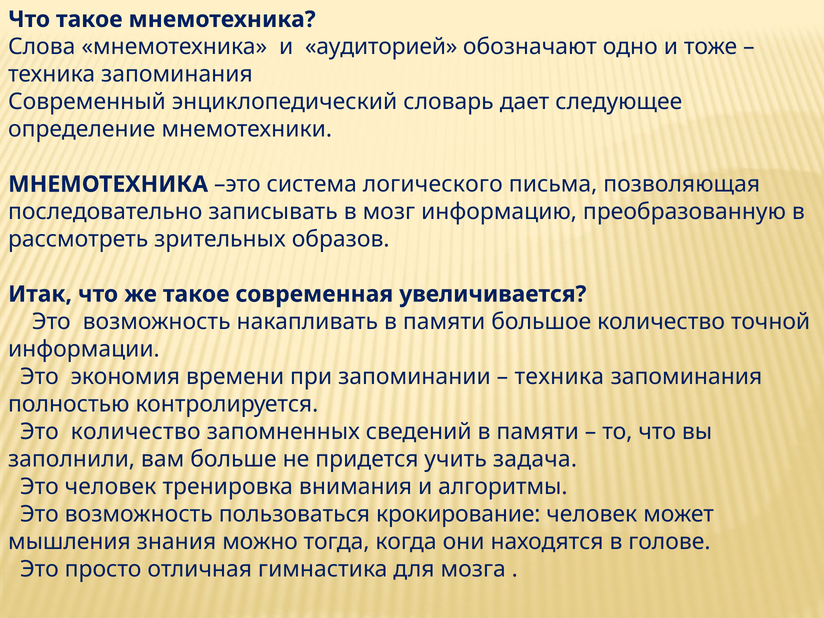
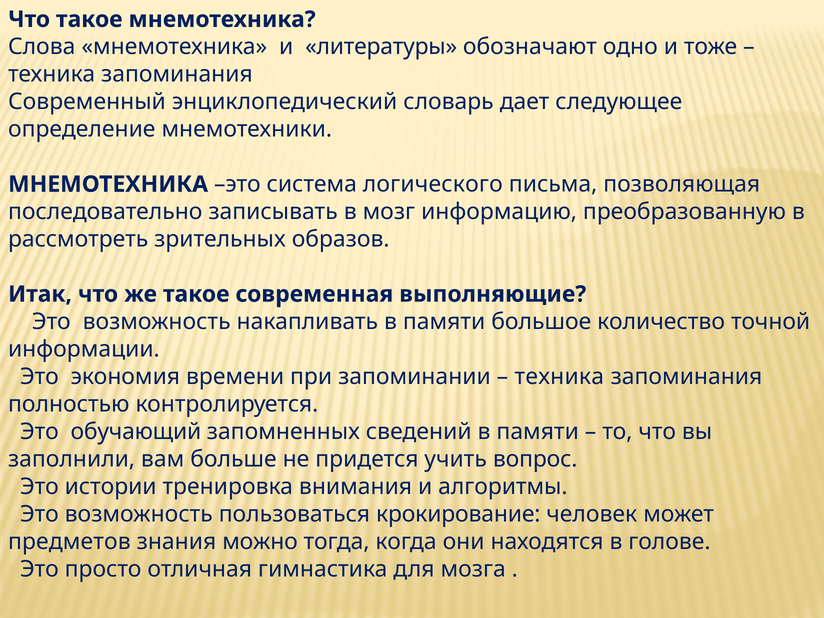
аудиторией: аудиторией -> литературы
увеличивается: увеличивается -> выполняющие
Это количество: количество -> обучающий
задача: задача -> вопрос
Это человек: человек -> истории
мышления: мышления -> предметов
